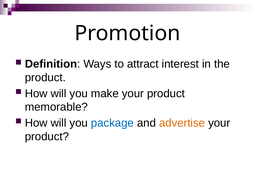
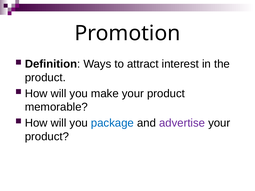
advertise colour: orange -> purple
